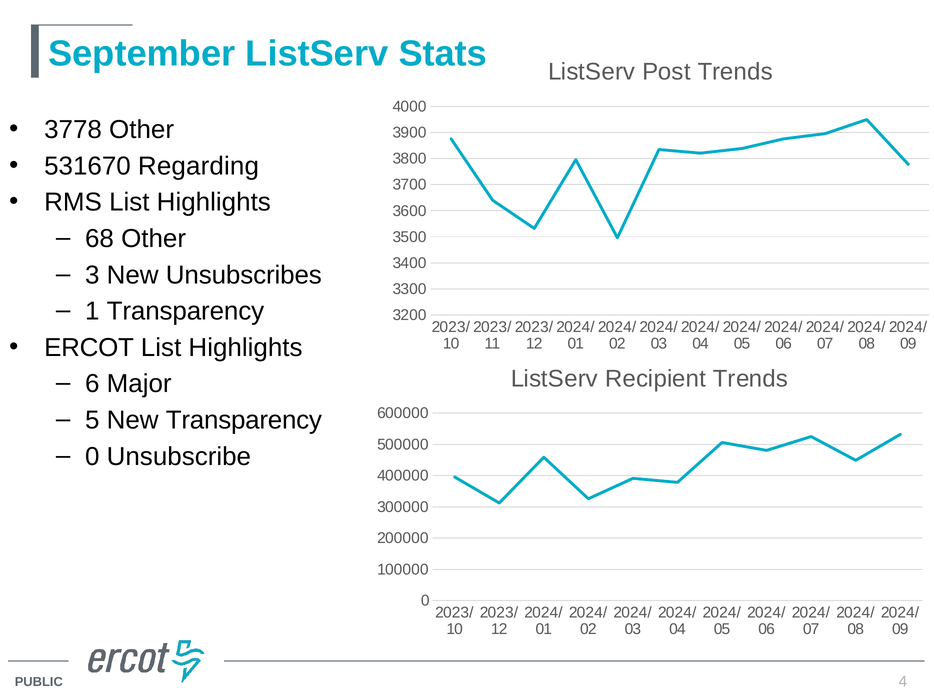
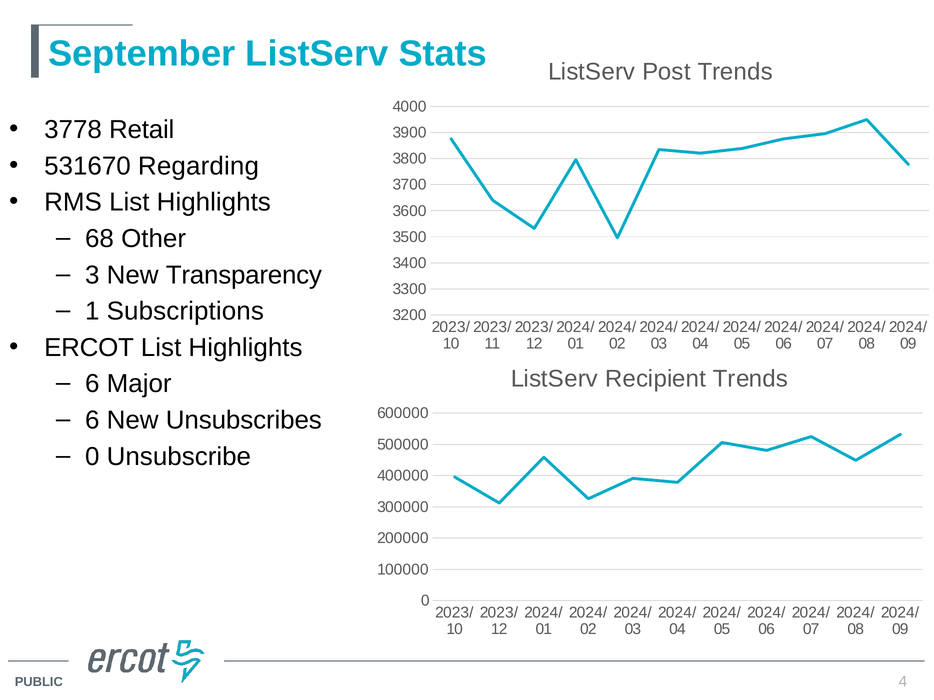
3778 Other: Other -> Retail
Unsubscribes: Unsubscribes -> Transparency
1 Transparency: Transparency -> Subscriptions
5 at (92, 420): 5 -> 6
New Transparency: Transparency -> Unsubscribes
